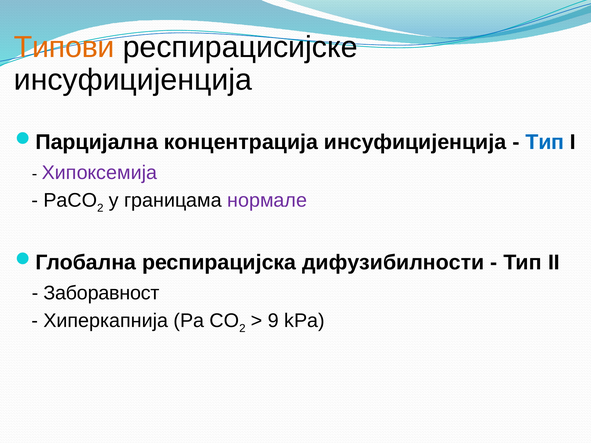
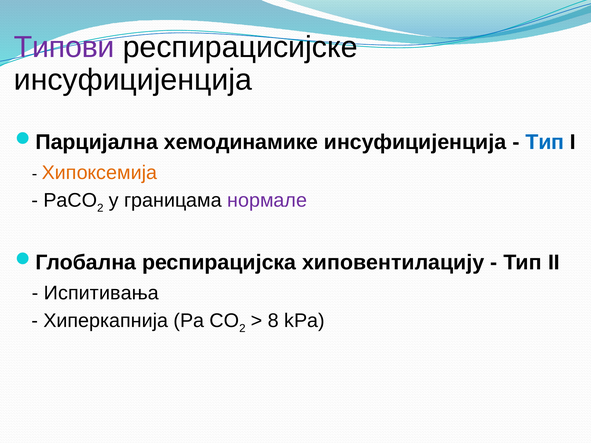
Типови colour: orange -> purple
концентрација: концентрација -> хемодинамике
Хипоксемија colour: purple -> orange
дифузибилности: дифузибилности -> хиповентилацију
Заборавност: Заборавност -> Испитивања
9: 9 -> 8
